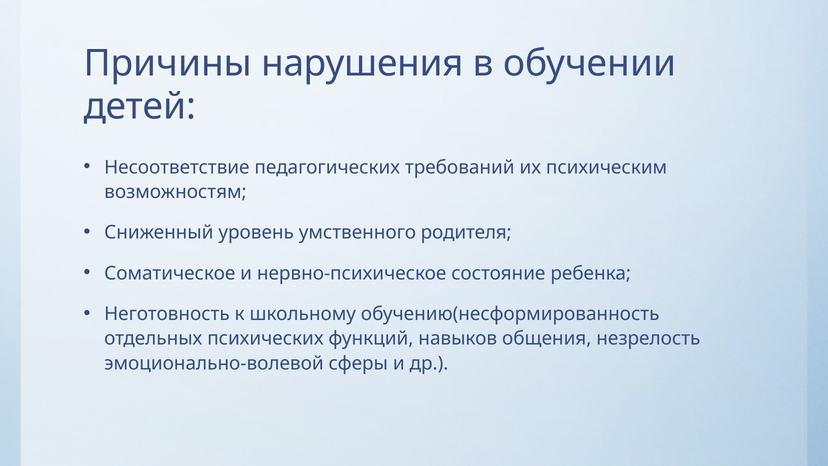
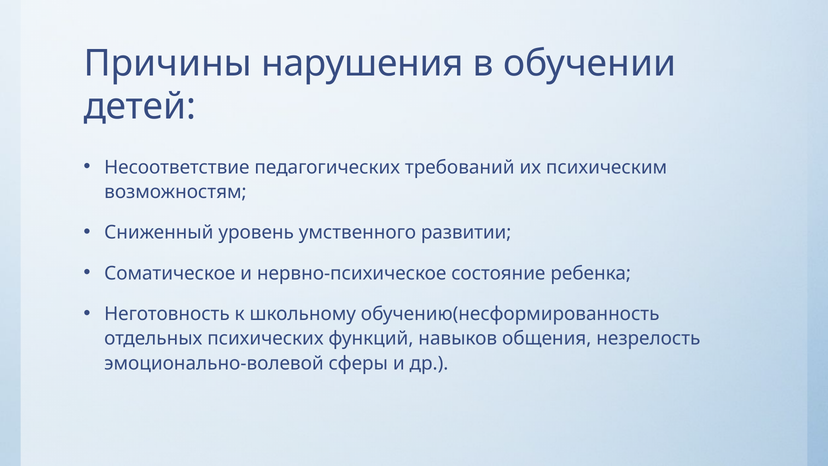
родителя: родителя -> развитии
